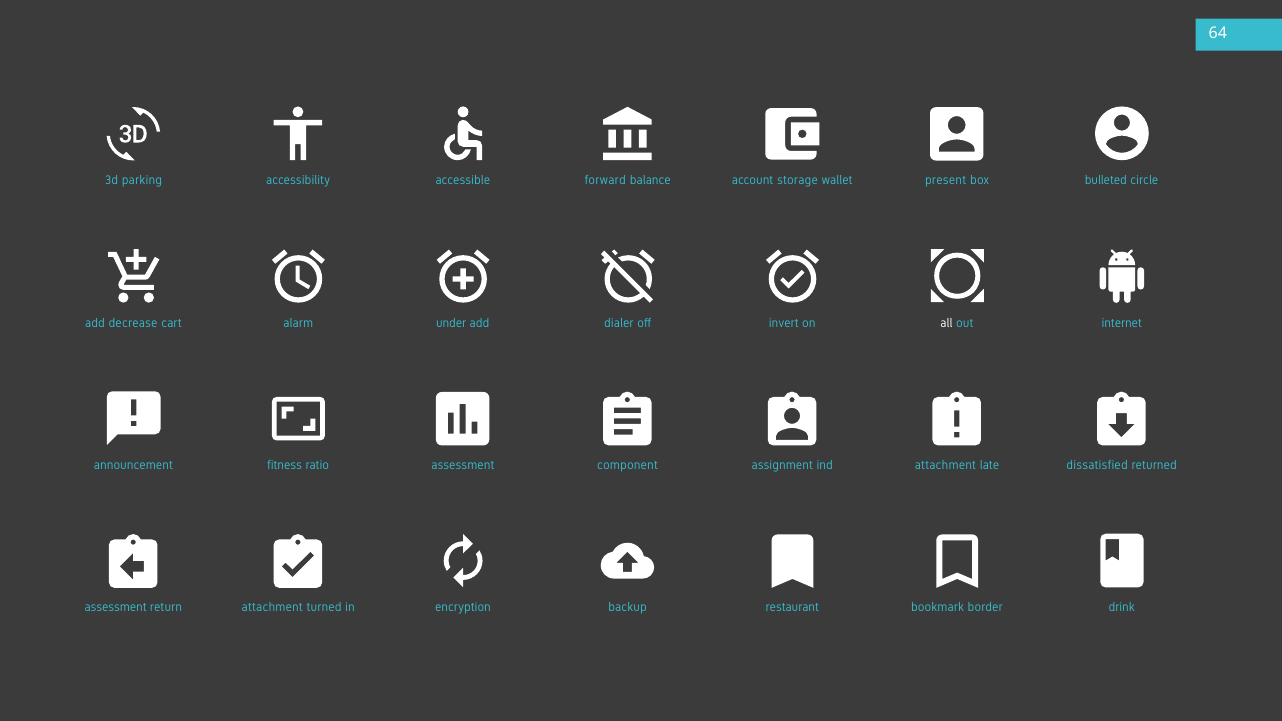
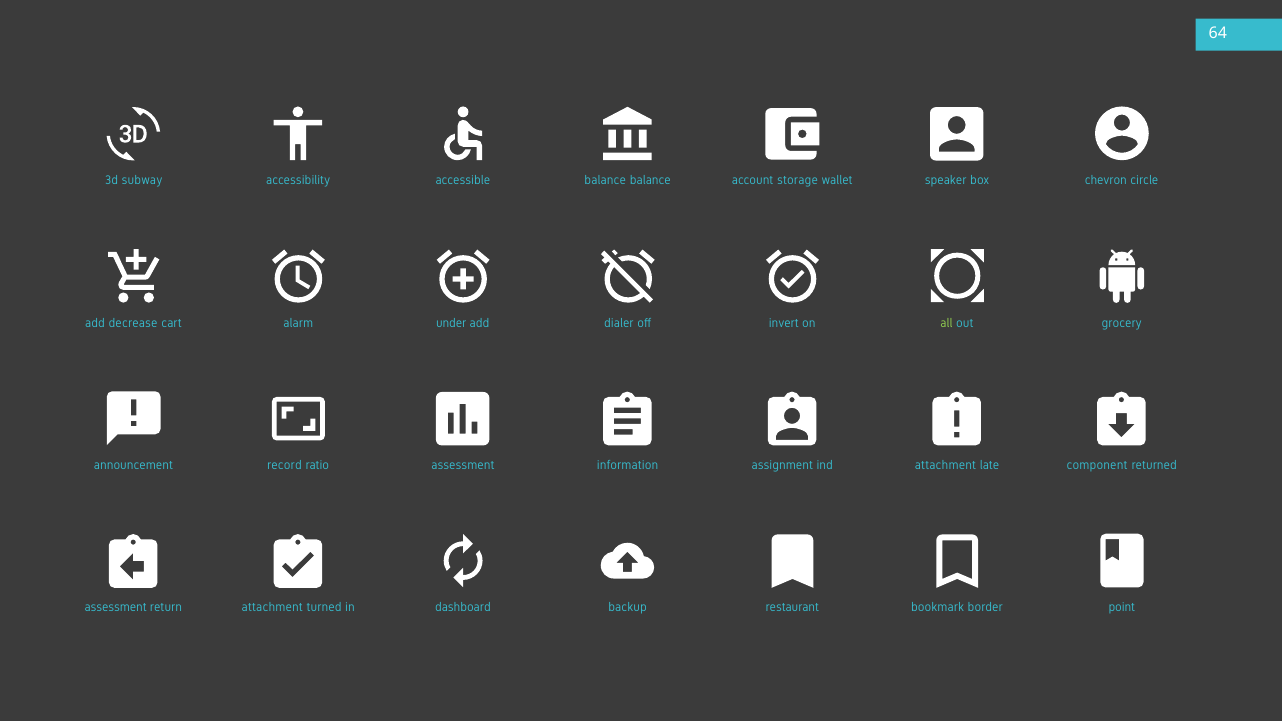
parking: parking -> subway
accessible forward: forward -> balance
present: present -> speaker
bulleted: bulleted -> chevron
all colour: white -> light green
internet: internet -> grocery
fitness: fitness -> record
component: component -> information
dissatisfied: dissatisfied -> component
encryption: encryption -> dashboard
drink: drink -> point
